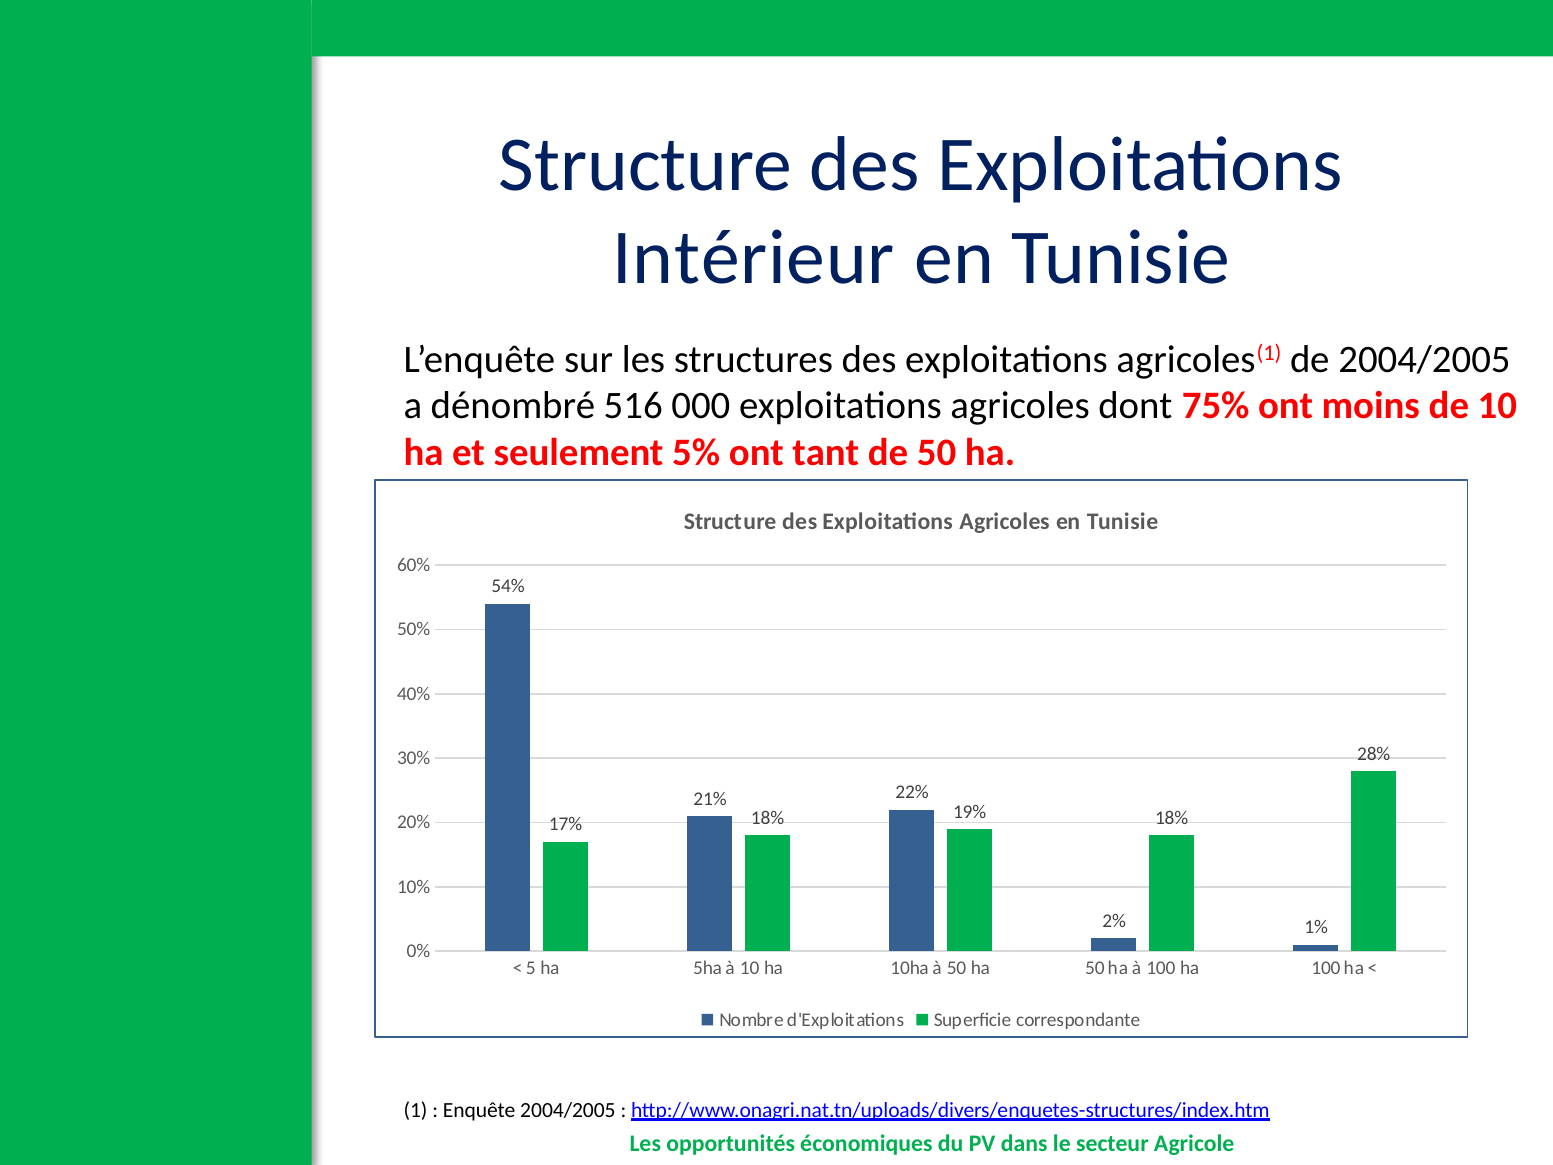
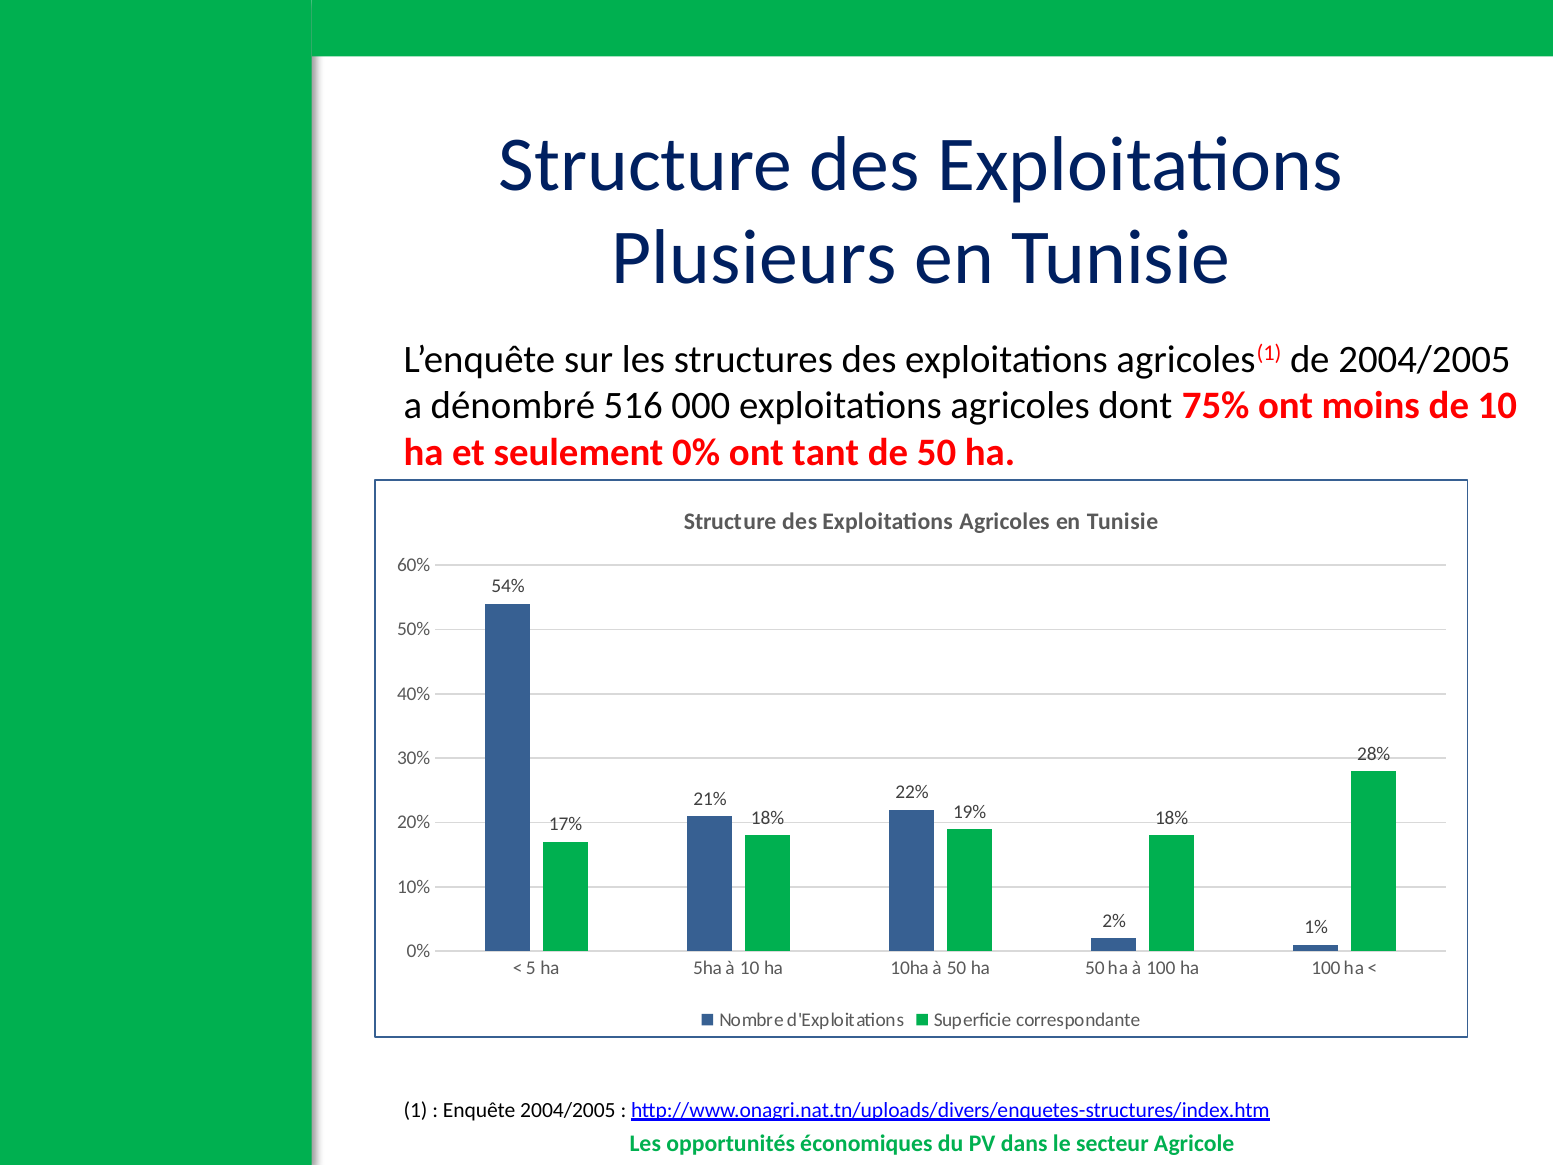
Intérieur: Intérieur -> Plusieurs
seulement 5%: 5% -> 0%
